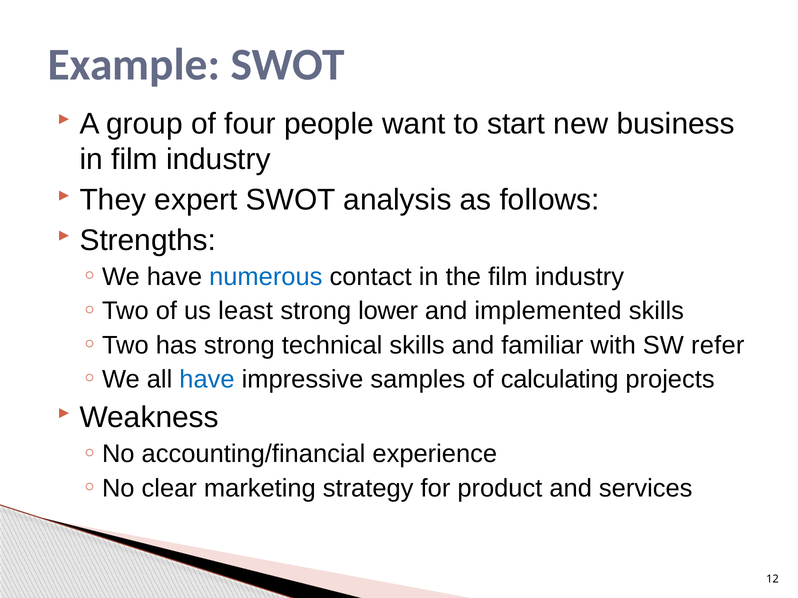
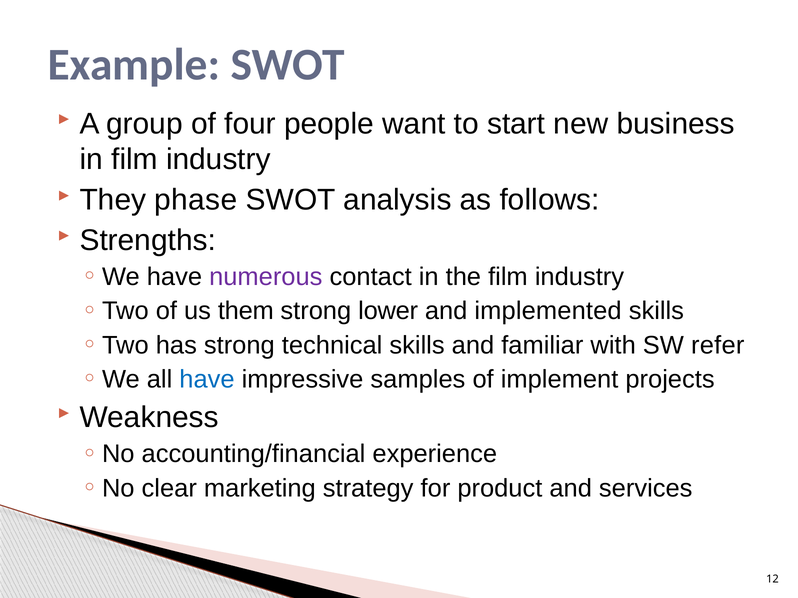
expert: expert -> phase
numerous colour: blue -> purple
least: least -> them
calculating: calculating -> implement
